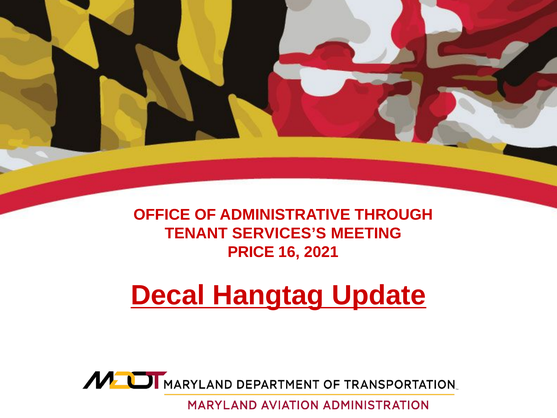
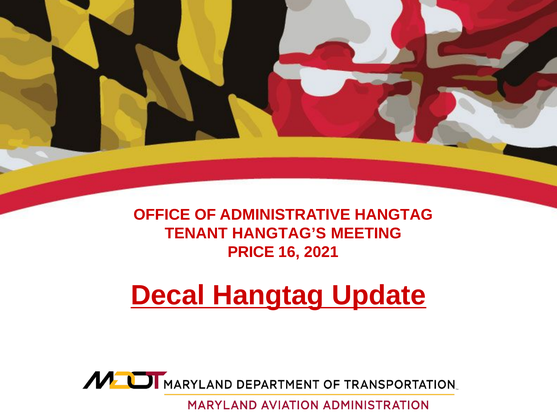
ADMINISTRATIVE THROUGH: THROUGH -> HANGTAG
SERVICES’S: SERVICES’S -> HANGTAG’S
